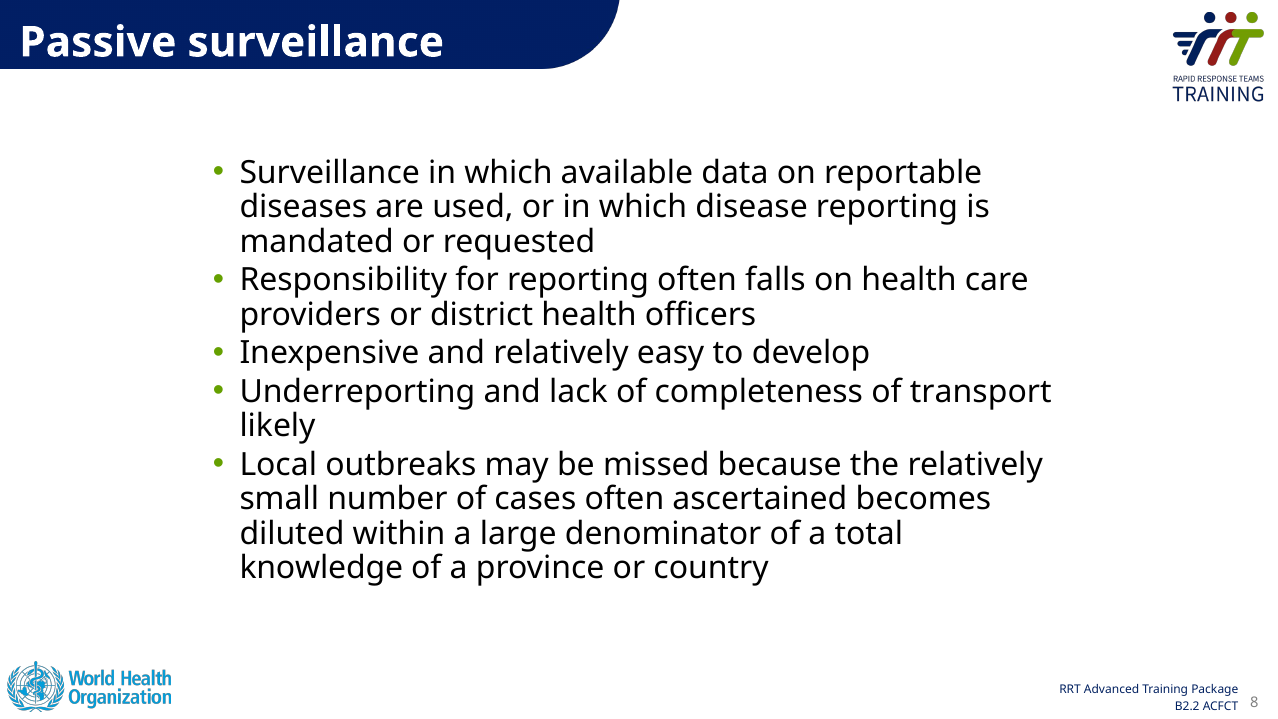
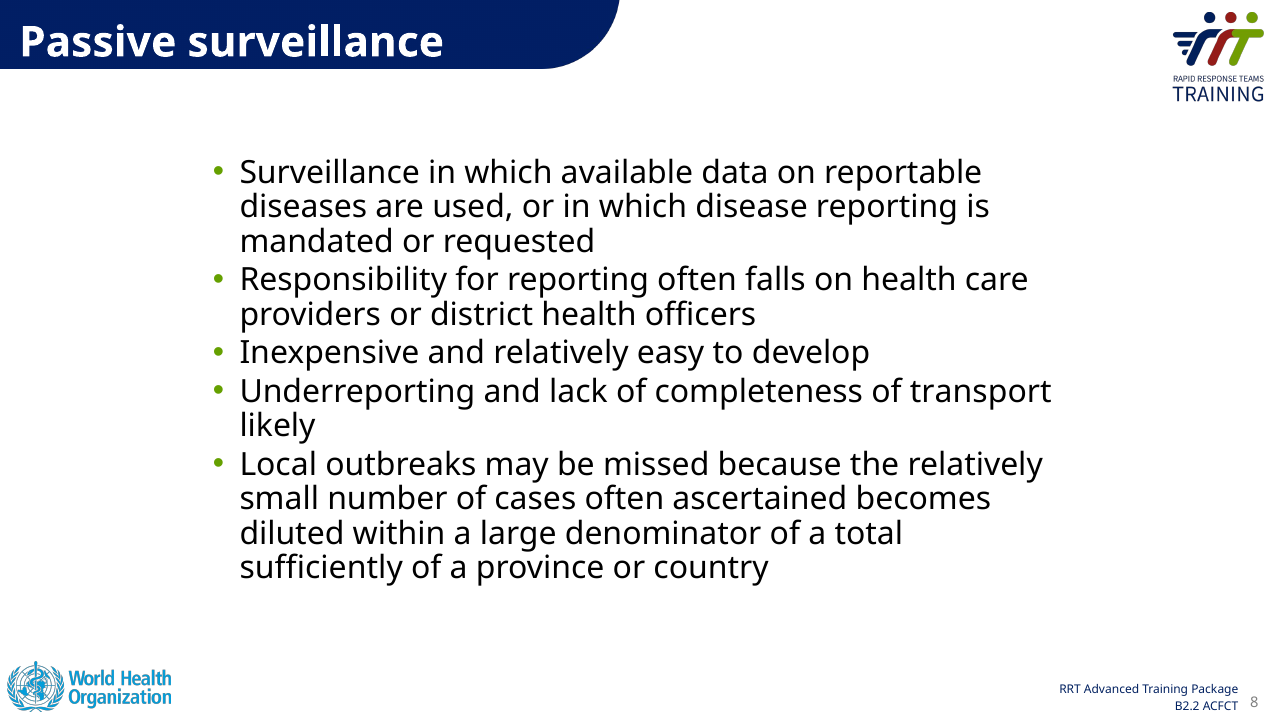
knowledge: knowledge -> sufficiently
